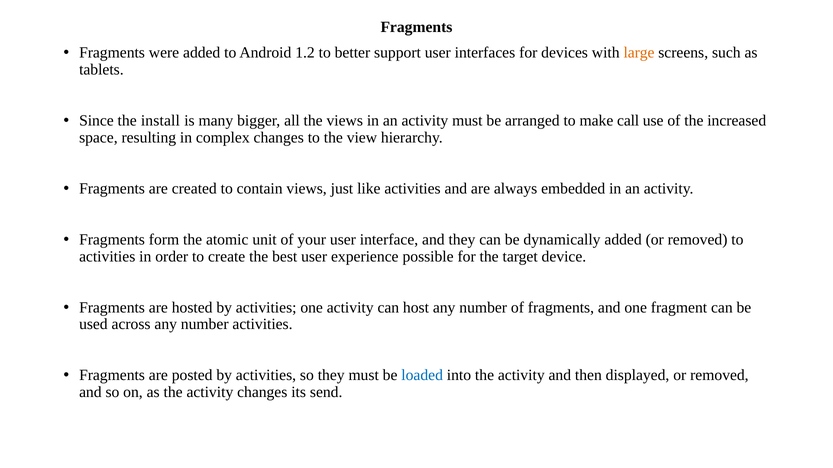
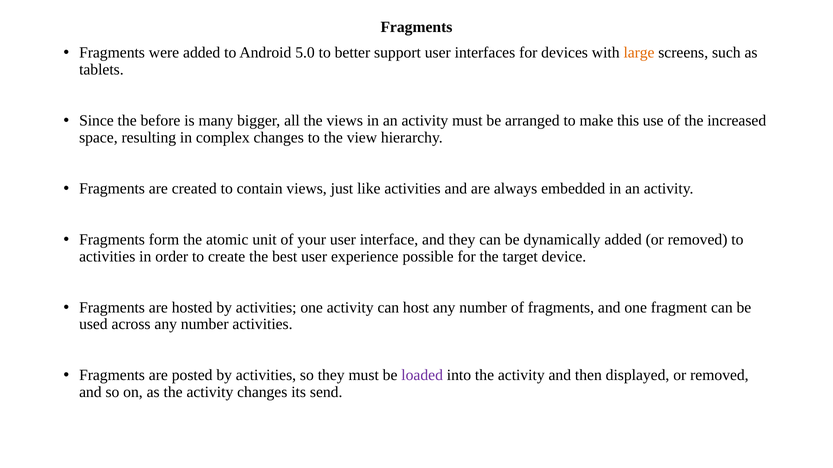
1.2: 1.2 -> 5.0
install: install -> before
call: call -> this
loaded colour: blue -> purple
